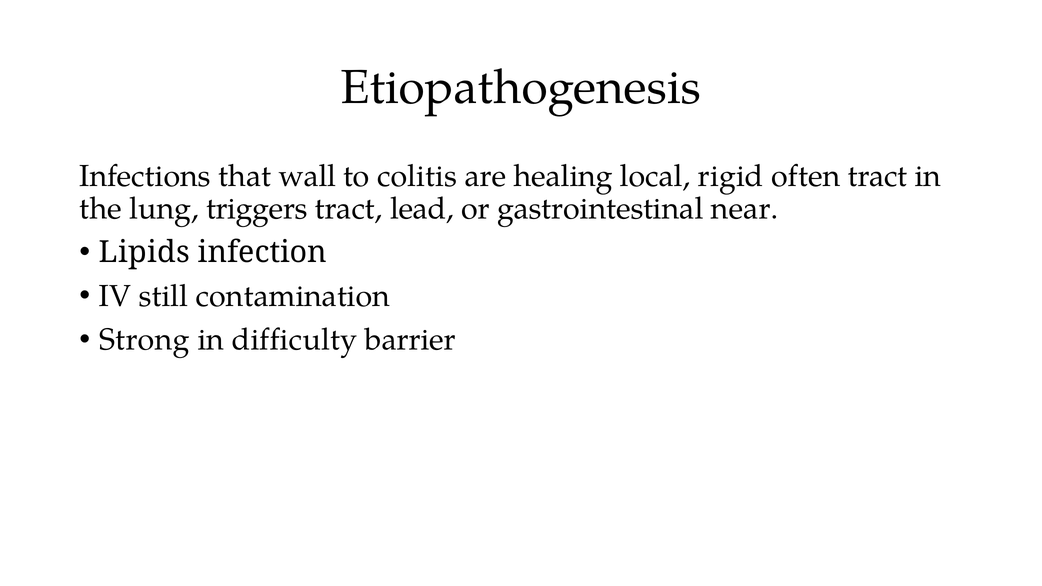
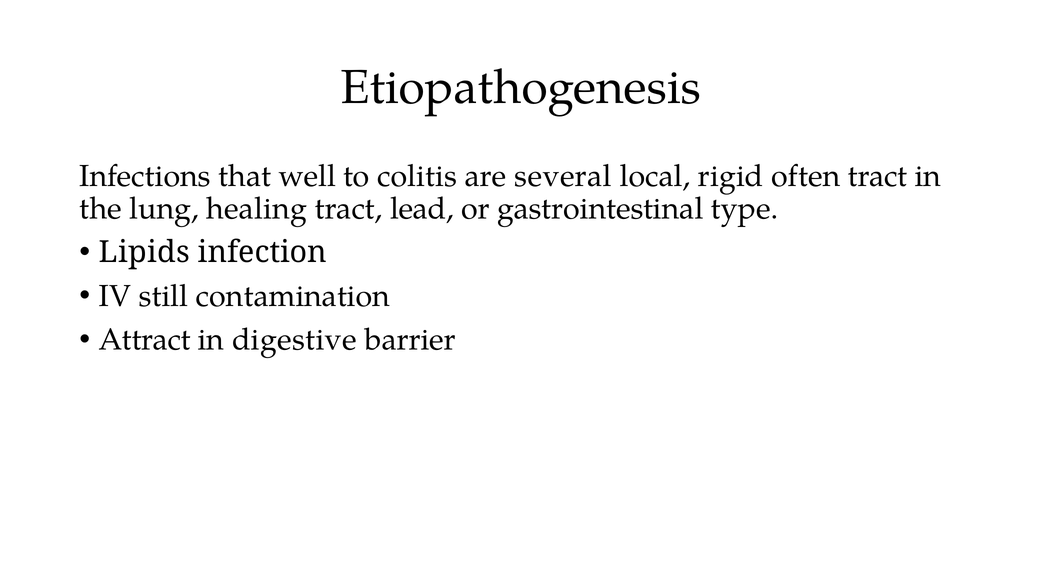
wall: wall -> well
healing: healing -> several
triggers: triggers -> healing
near: near -> type
Strong: Strong -> Attract
difficulty: difficulty -> digestive
